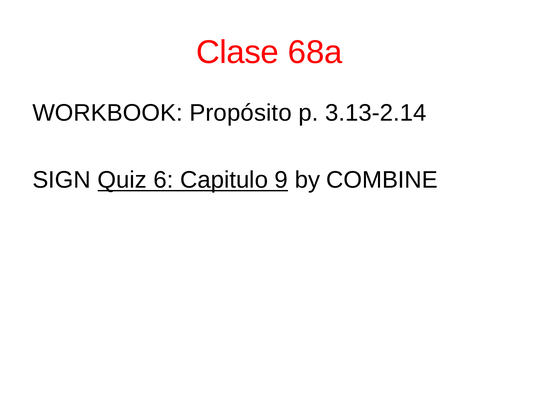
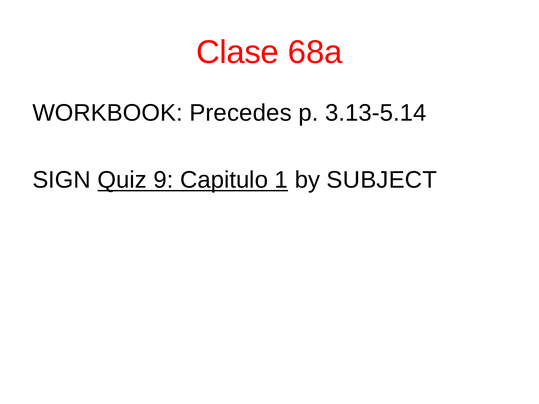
Propósito: Propósito -> Precedes
3.13-2.14: 3.13-2.14 -> 3.13-5.14
6: 6 -> 9
9: 9 -> 1
COMBINE: COMBINE -> SUBJECT
